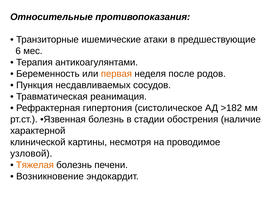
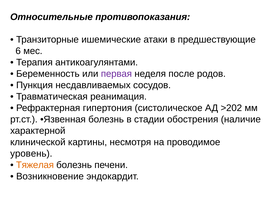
первая colour: orange -> purple
>182: >182 -> >202
узловой: узловой -> уровень
